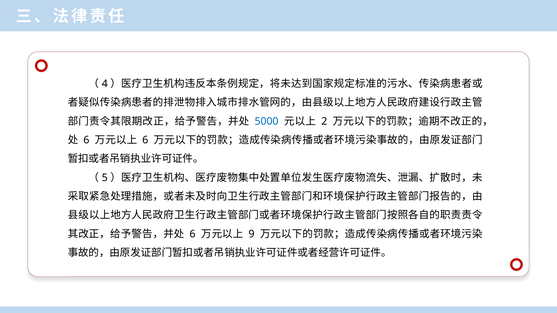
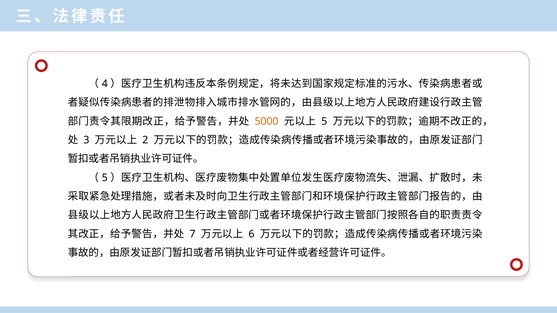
5000 colour: blue -> orange
2 at (324, 121): 2 -> 5
6 at (86, 140): 6 -> 3
6 at (145, 140): 6 -> 2
6 at (193, 234): 6 -> 7
9: 9 -> 6
